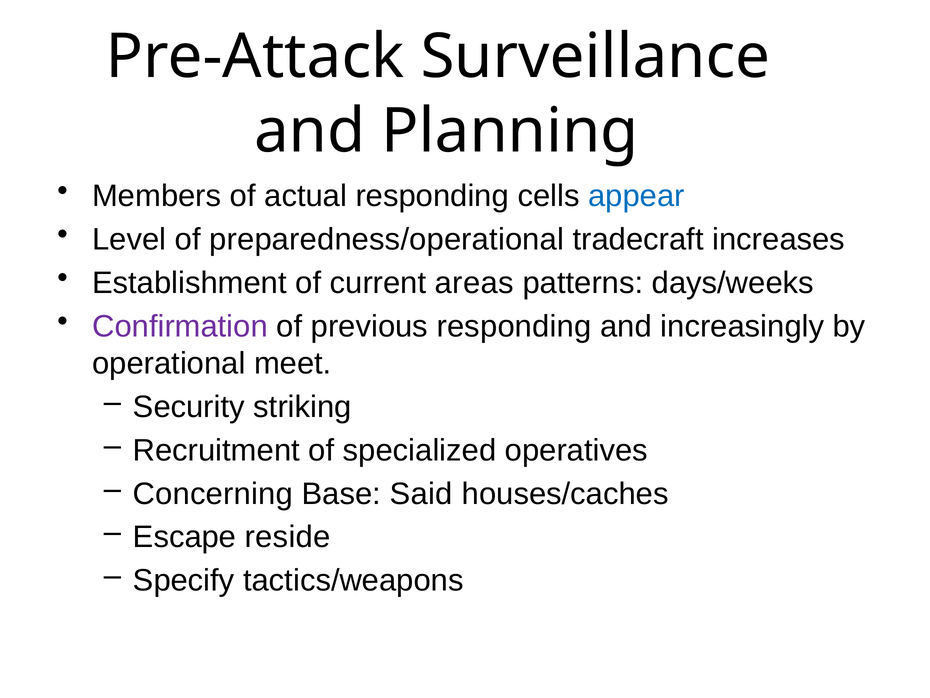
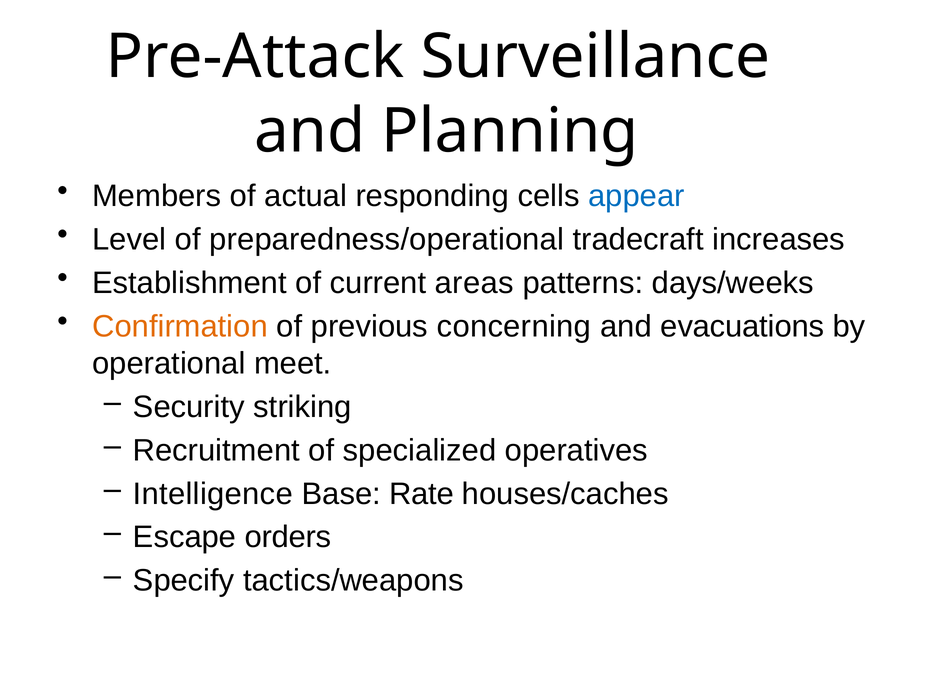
Confirmation colour: purple -> orange
previous responding: responding -> concerning
increasingly: increasingly -> evacuations
Concerning: Concerning -> Intelligence
Said: Said -> Rate
reside: reside -> orders
